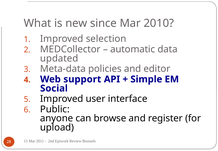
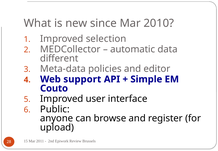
updated: updated -> different
Social: Social -> Couto
